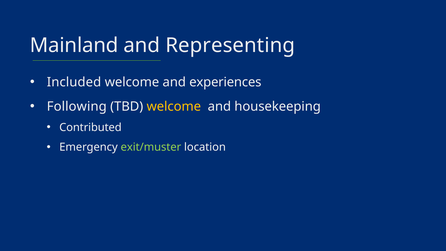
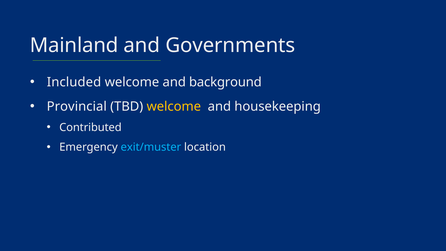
Representing: Representing -> Governments
experiences: experiences -> background
Following: Following -> Provincial
exit/muster colour: light green -> light blue
